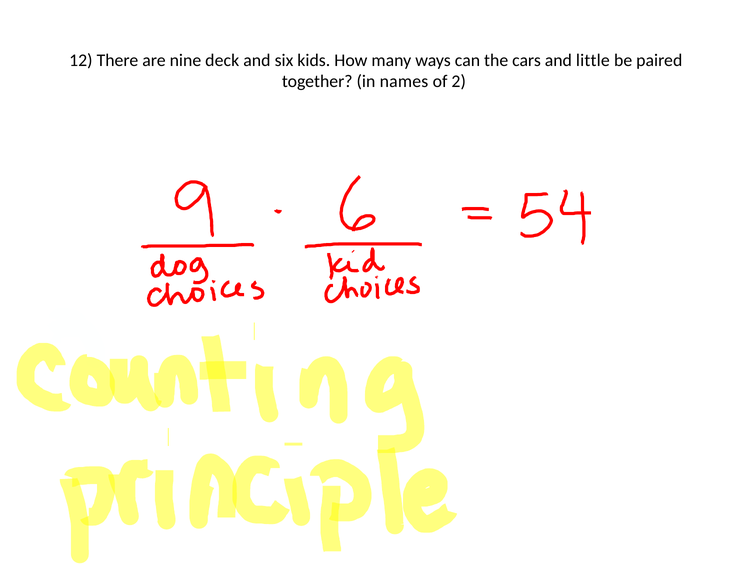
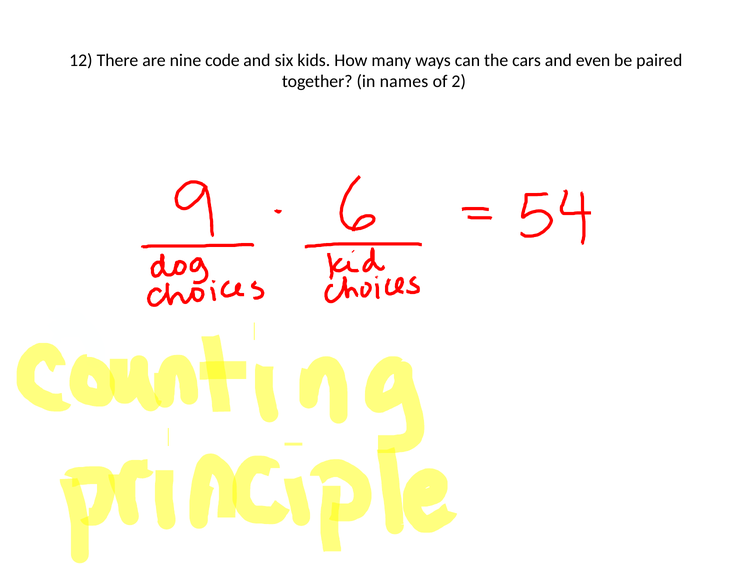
deck: deck -> code
little: little -> even
